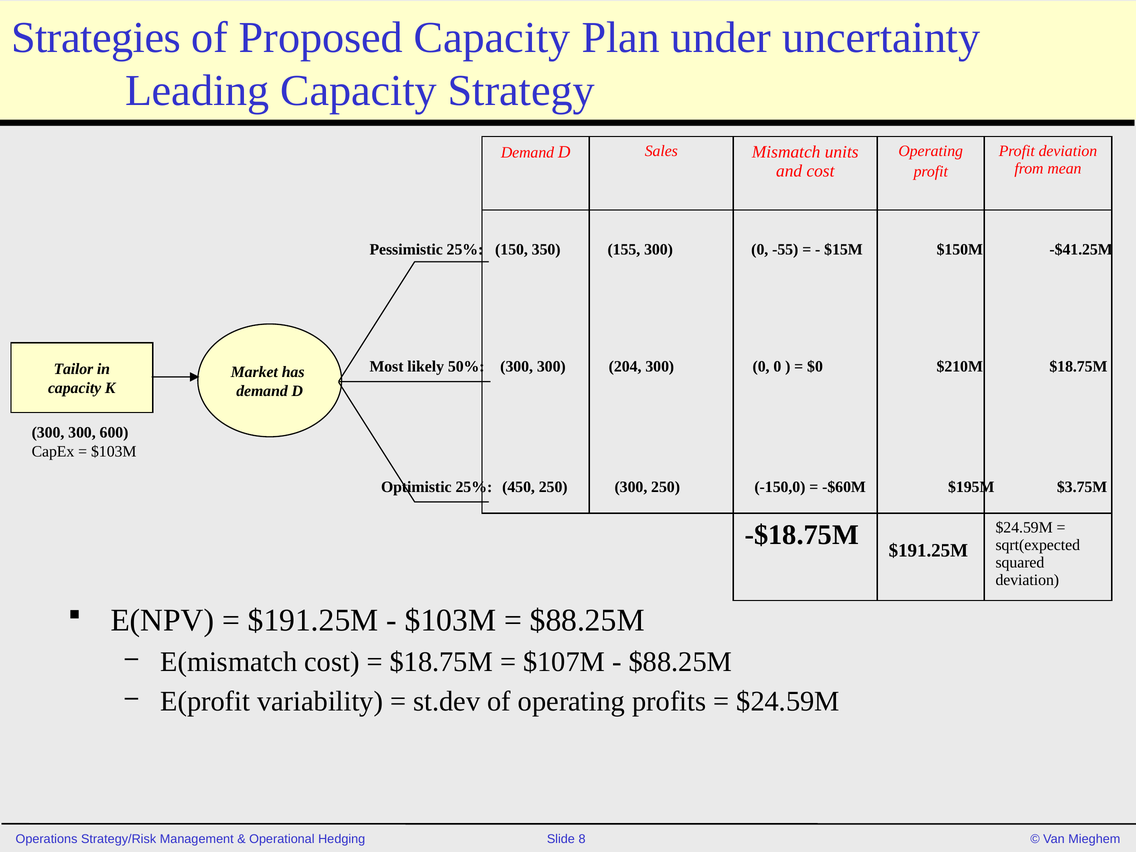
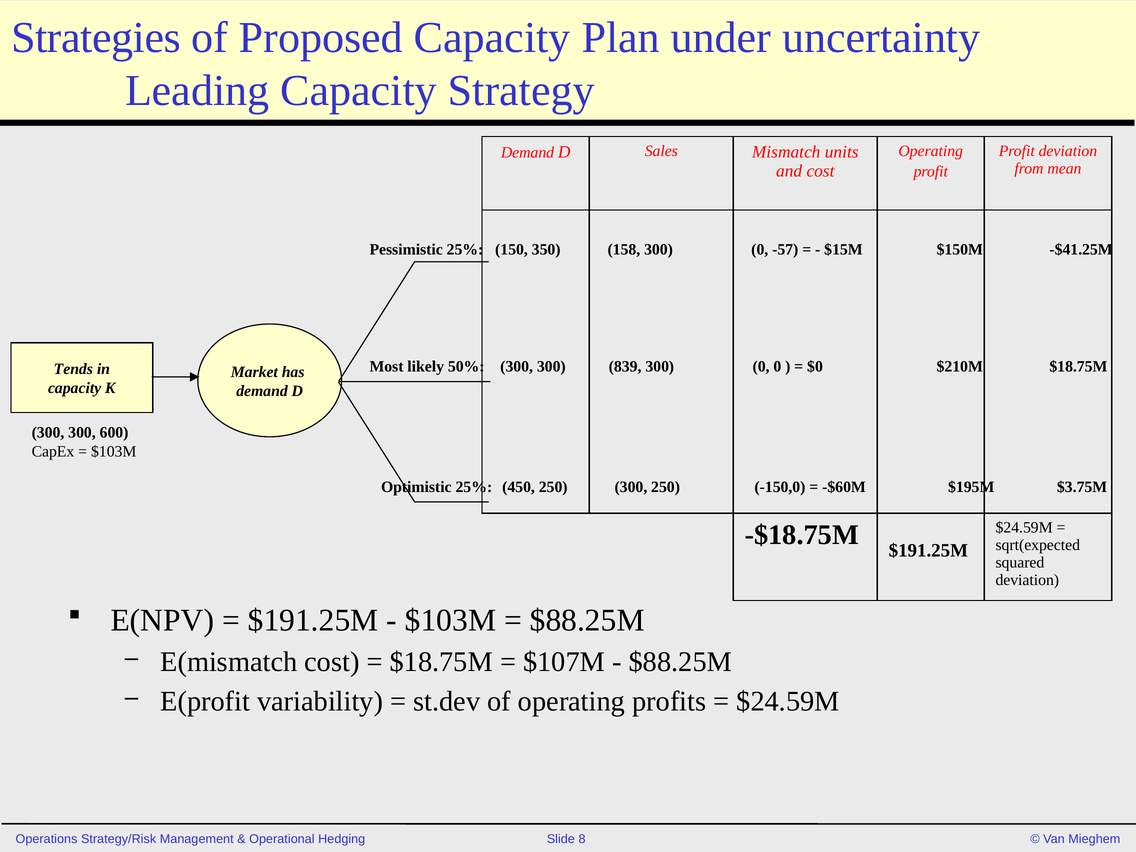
155: 155 -> 158
-55: -55 -> -57
204: 204 -> 839
Tailor: Tailor -> Tends
